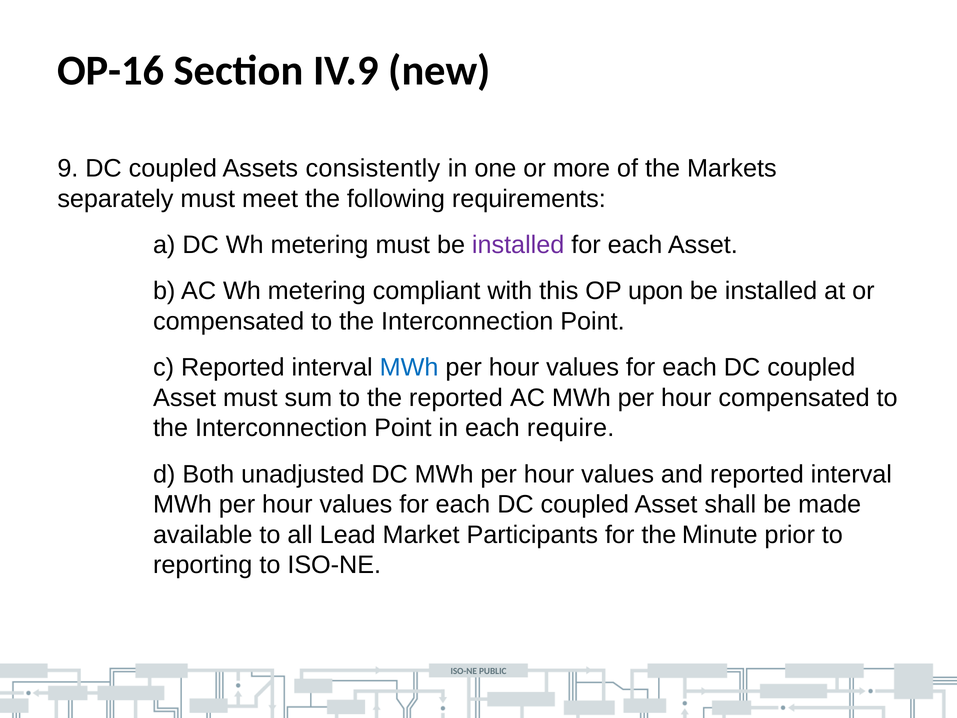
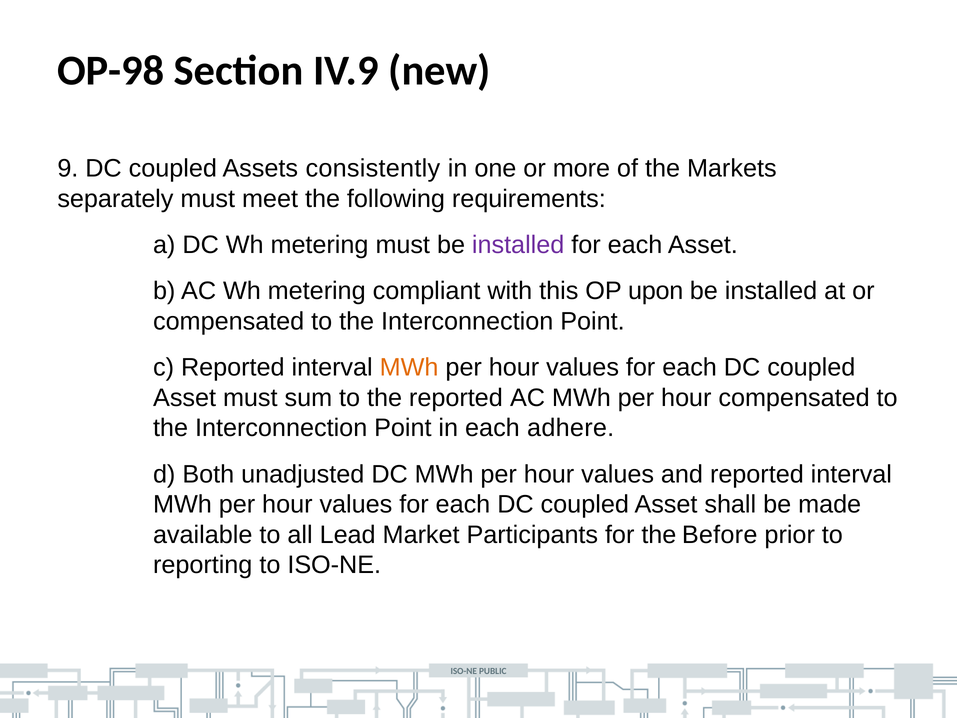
OP-16: OP-16 -> OP-98
MWh at (409, 367) colour: blue -> orange
require: require -> adhere
Minute: Minute -> Before
